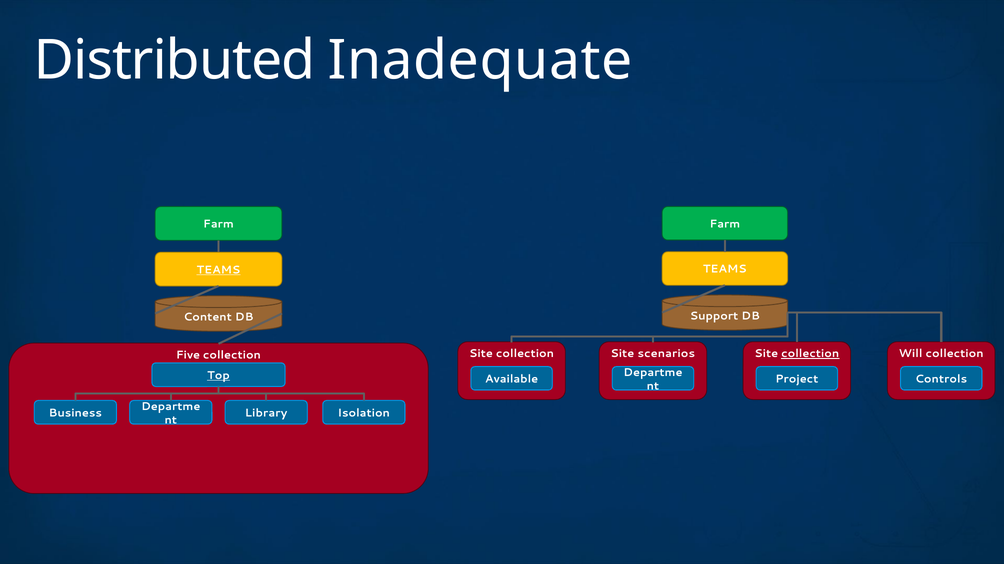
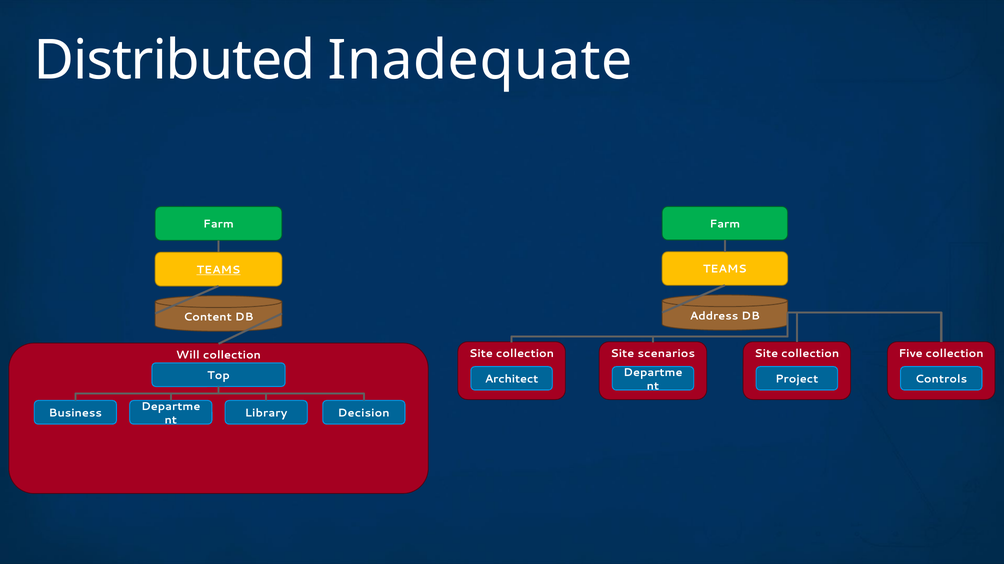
Support: Support -> Address
collection at (810, 354) underline: present -> none
Will: Will -> Five
Five: Five -> Will
Top underline: present -> none
Available: Available -> Architect
Isolation: Isolation -> Decision
